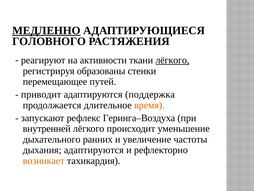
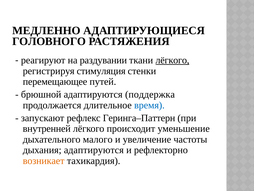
МЕДЛЕННО underline: present -> none
активности: активности -> раздувании
образованы: образованы -> стимуляция
приводит: приводит -> брюшной
время colour: orange -> blue
Геринга–Воздуха: Геринга–Воздуха -> Геринга–Паттерн
ранних: ранних -> малого
